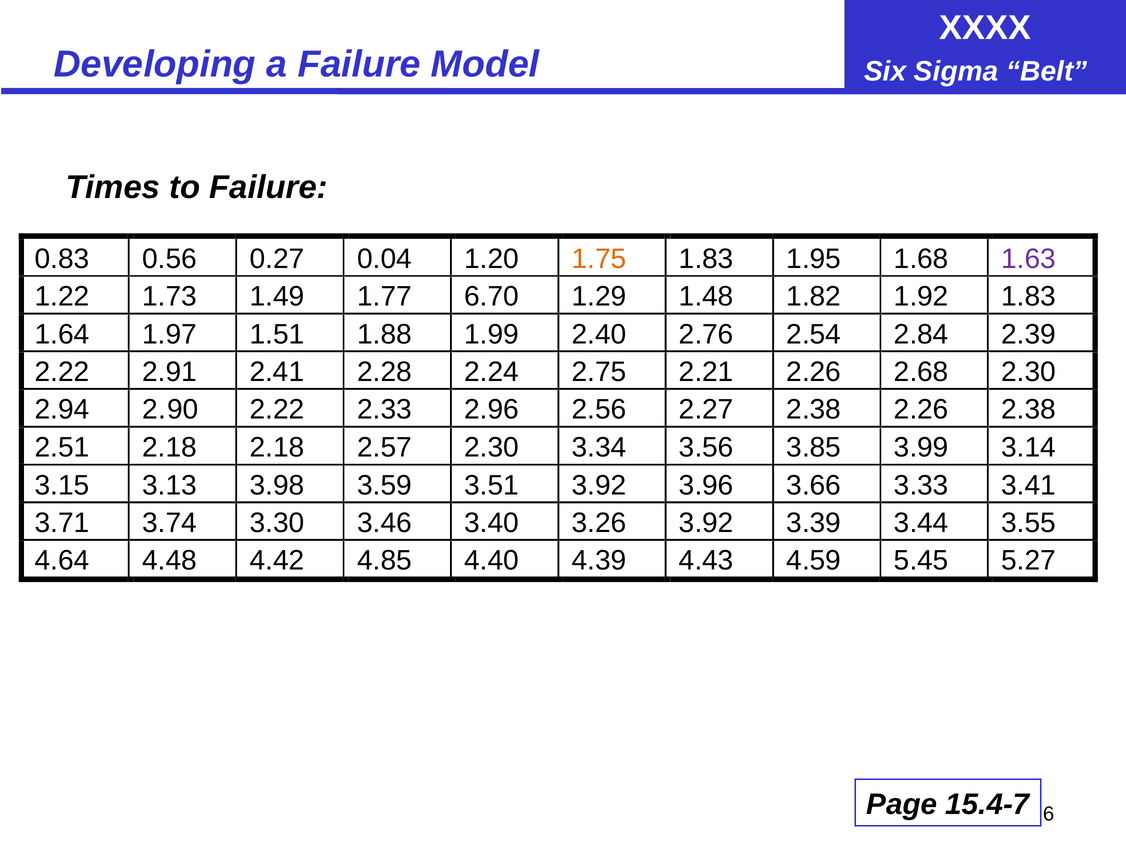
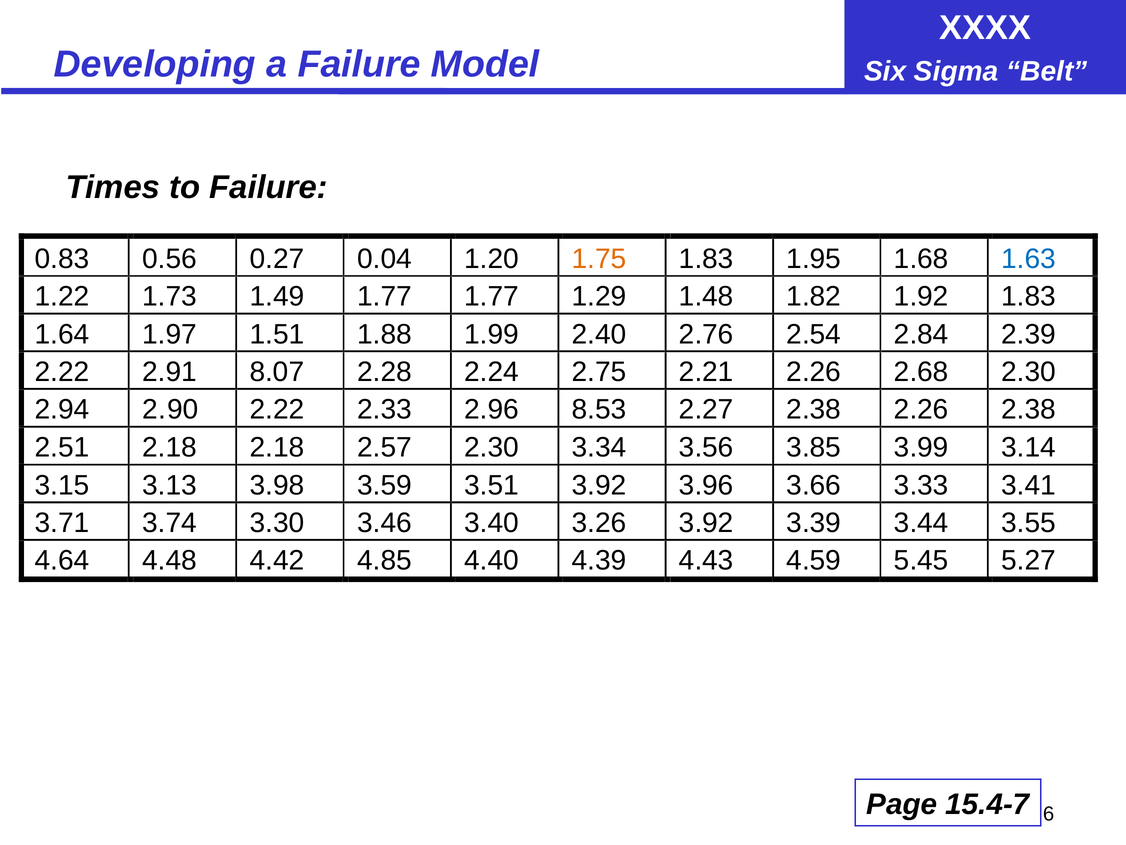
1.63 colour: purple -> blue
1.77 6.70: 6.70 -> 1.77
2.41: 2.41 -> 8.07
2.56: 2.56 -> 8.53
